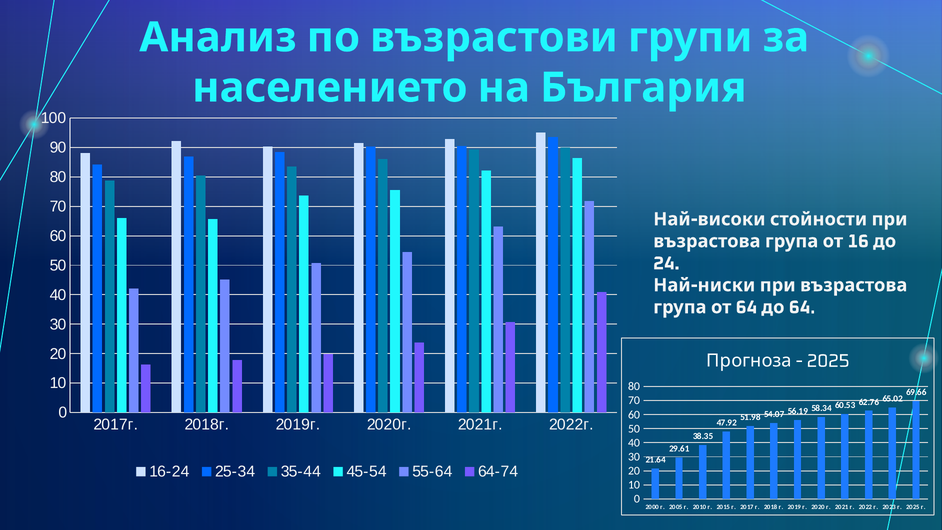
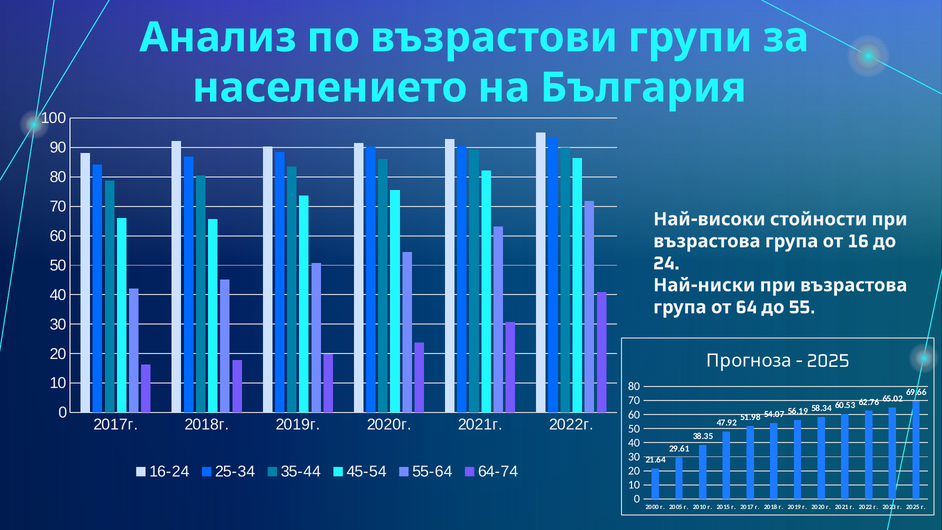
64 64: 64 -> 55
